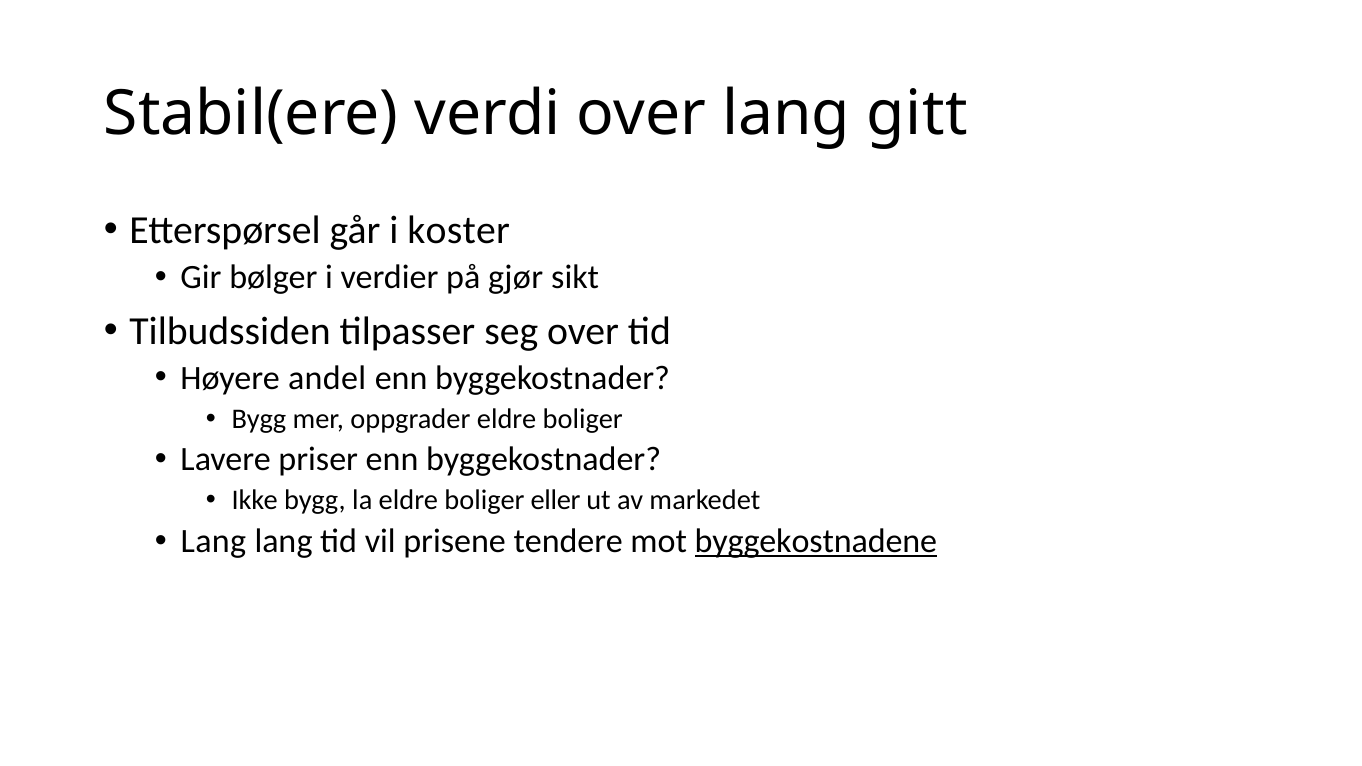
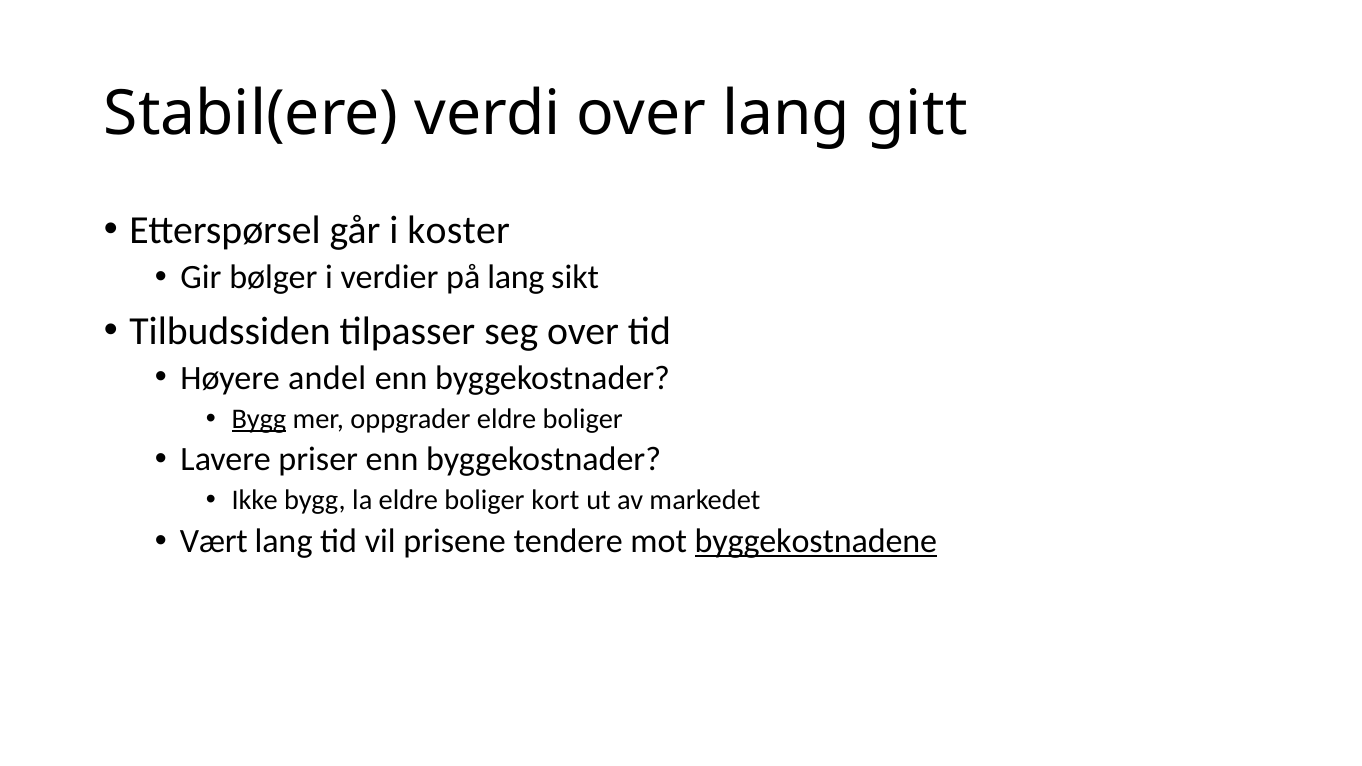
på gjør: gjør -> lang
Bygg at (259, 419) underline: none -> present
eller: eller -> kort
Lang at (213, 541): Lang -> Vært
